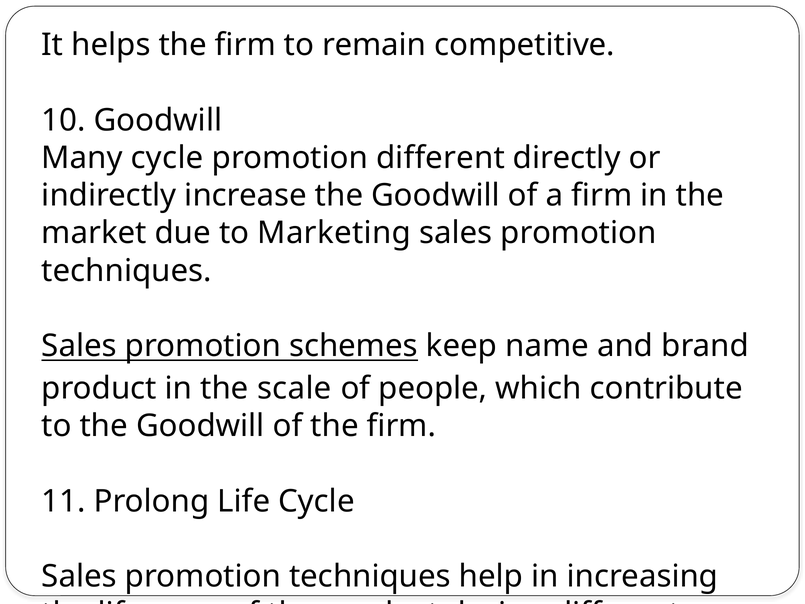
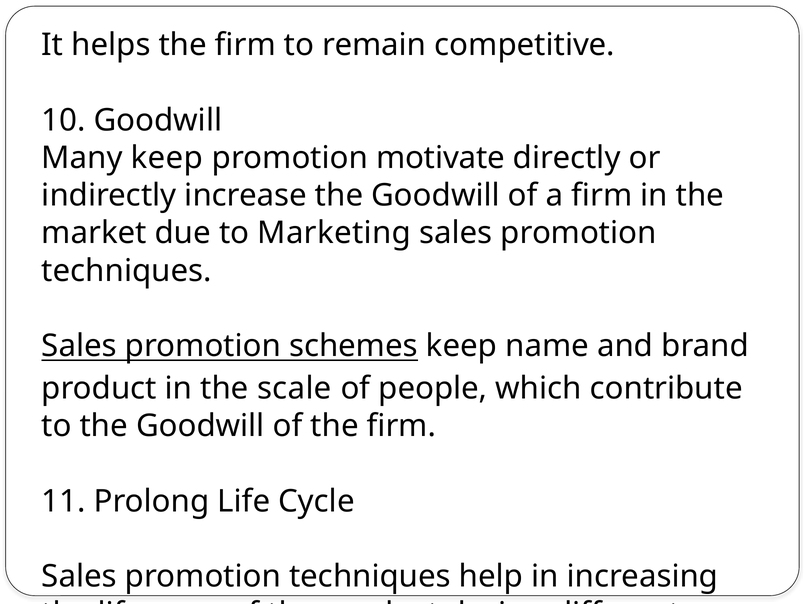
Many cycle: cycle -> keep
promotion different: different -> motivate
